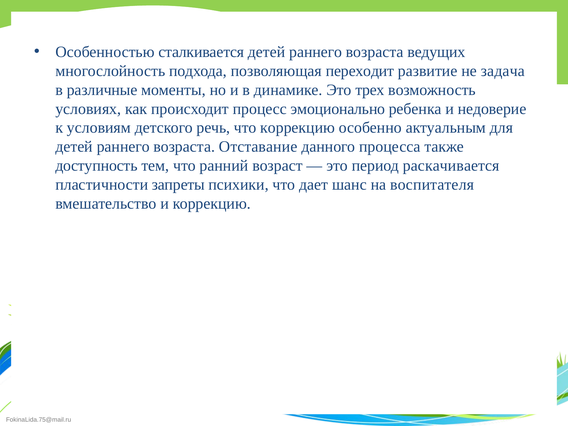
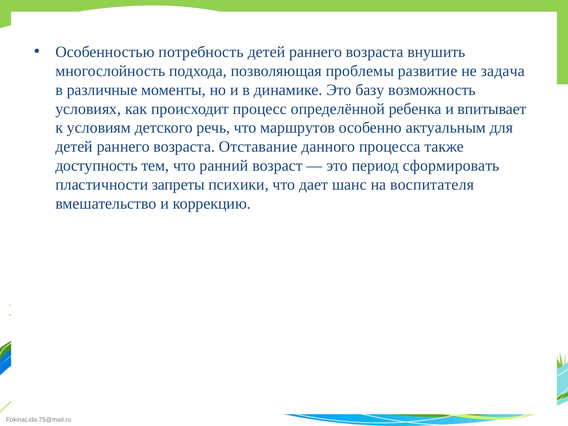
сталкивается: сталкивается -> потребность
ведущих: ведущих -> внушить
переходит: переходит -> проблемы
трех: трех -> базу
эмоционально: эмоционально -> определённой
недоверие: недоверие -> впитывает
что коррекцию: коррекцию -> маршрутов
раскачивается: раскачивается -> сформировать
